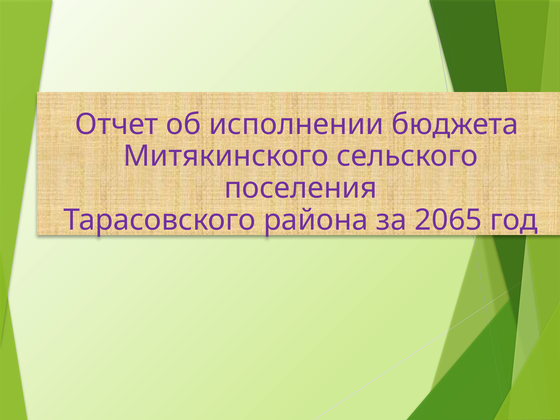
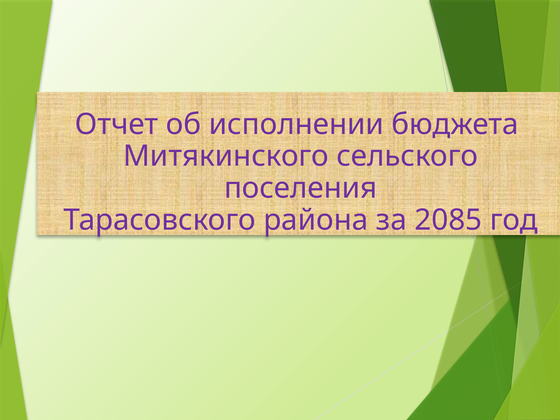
2065: 2065 -> 2085
